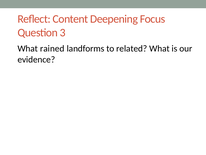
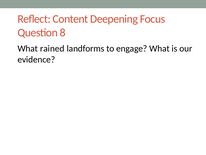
3: 3 -> 8
related: related -> engage
